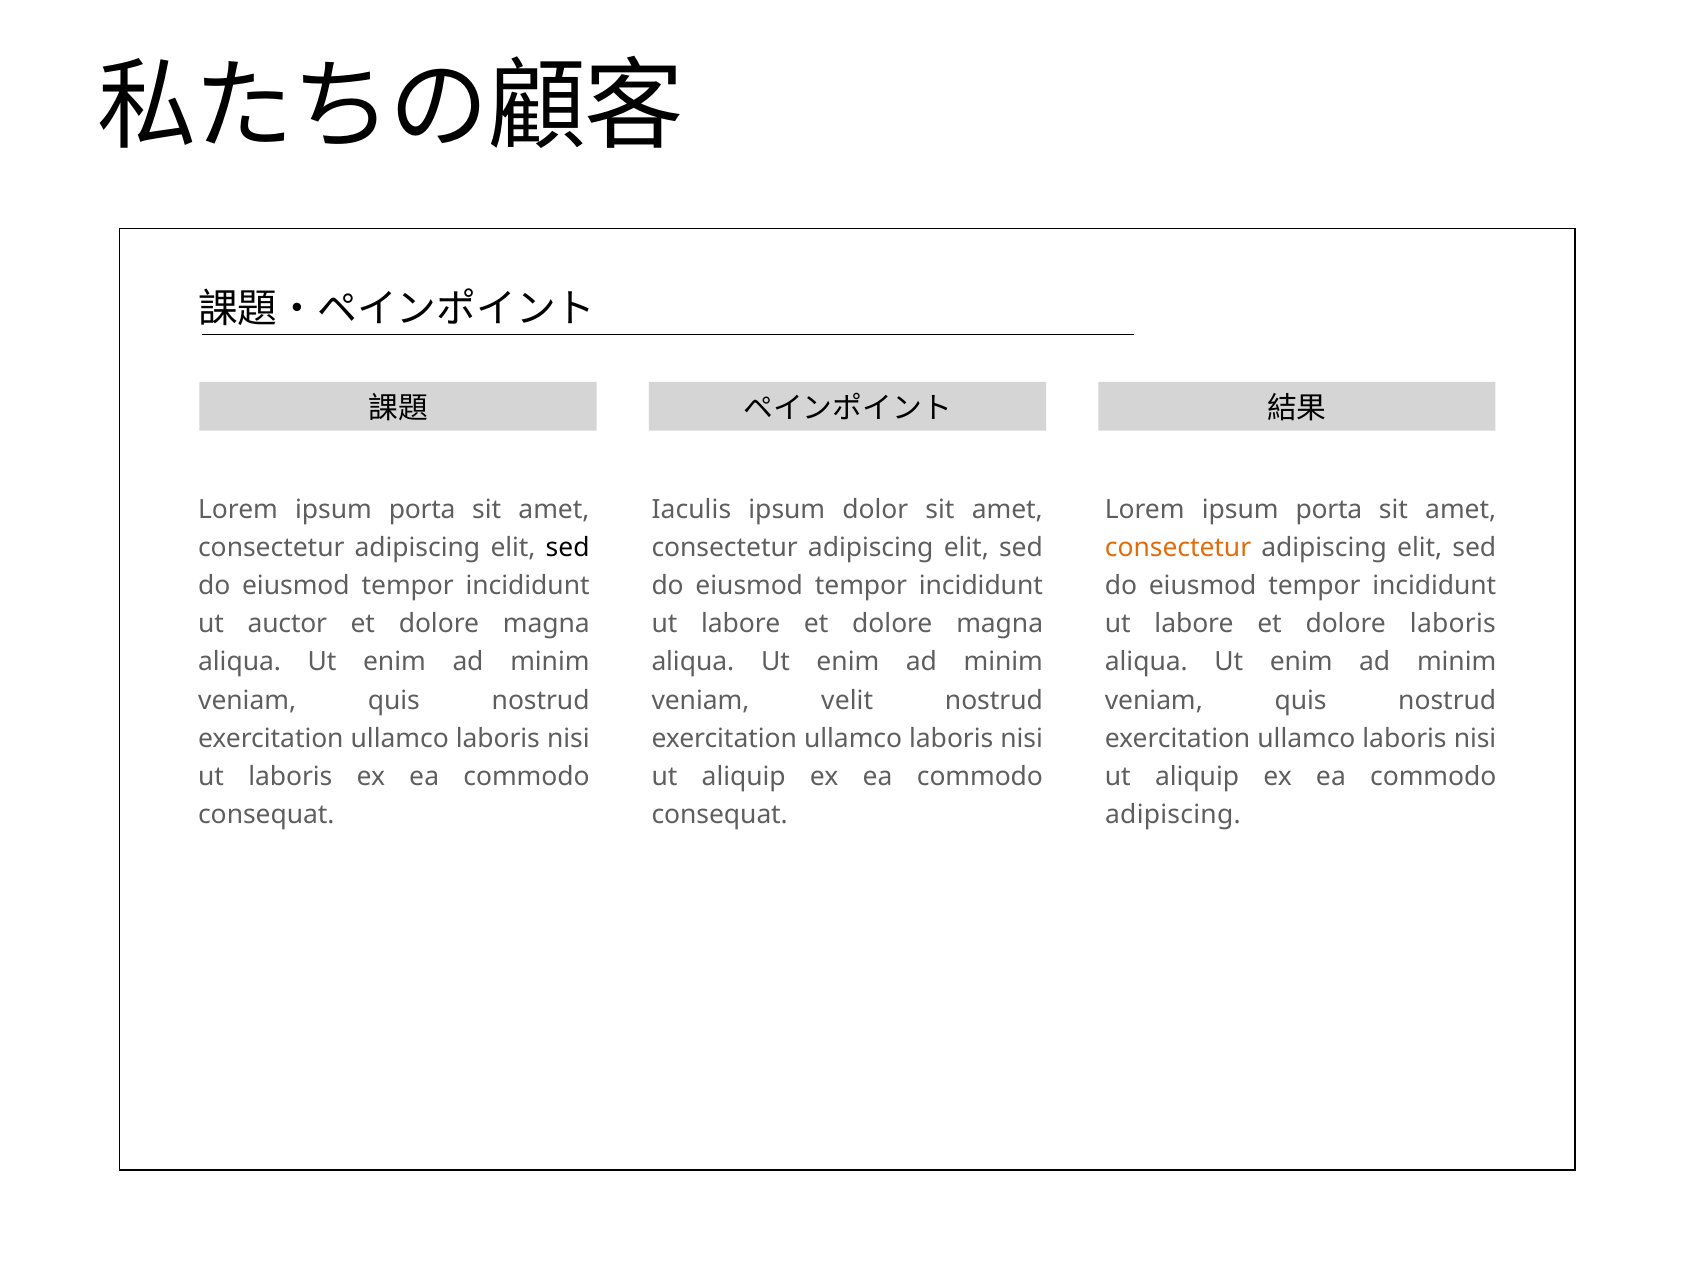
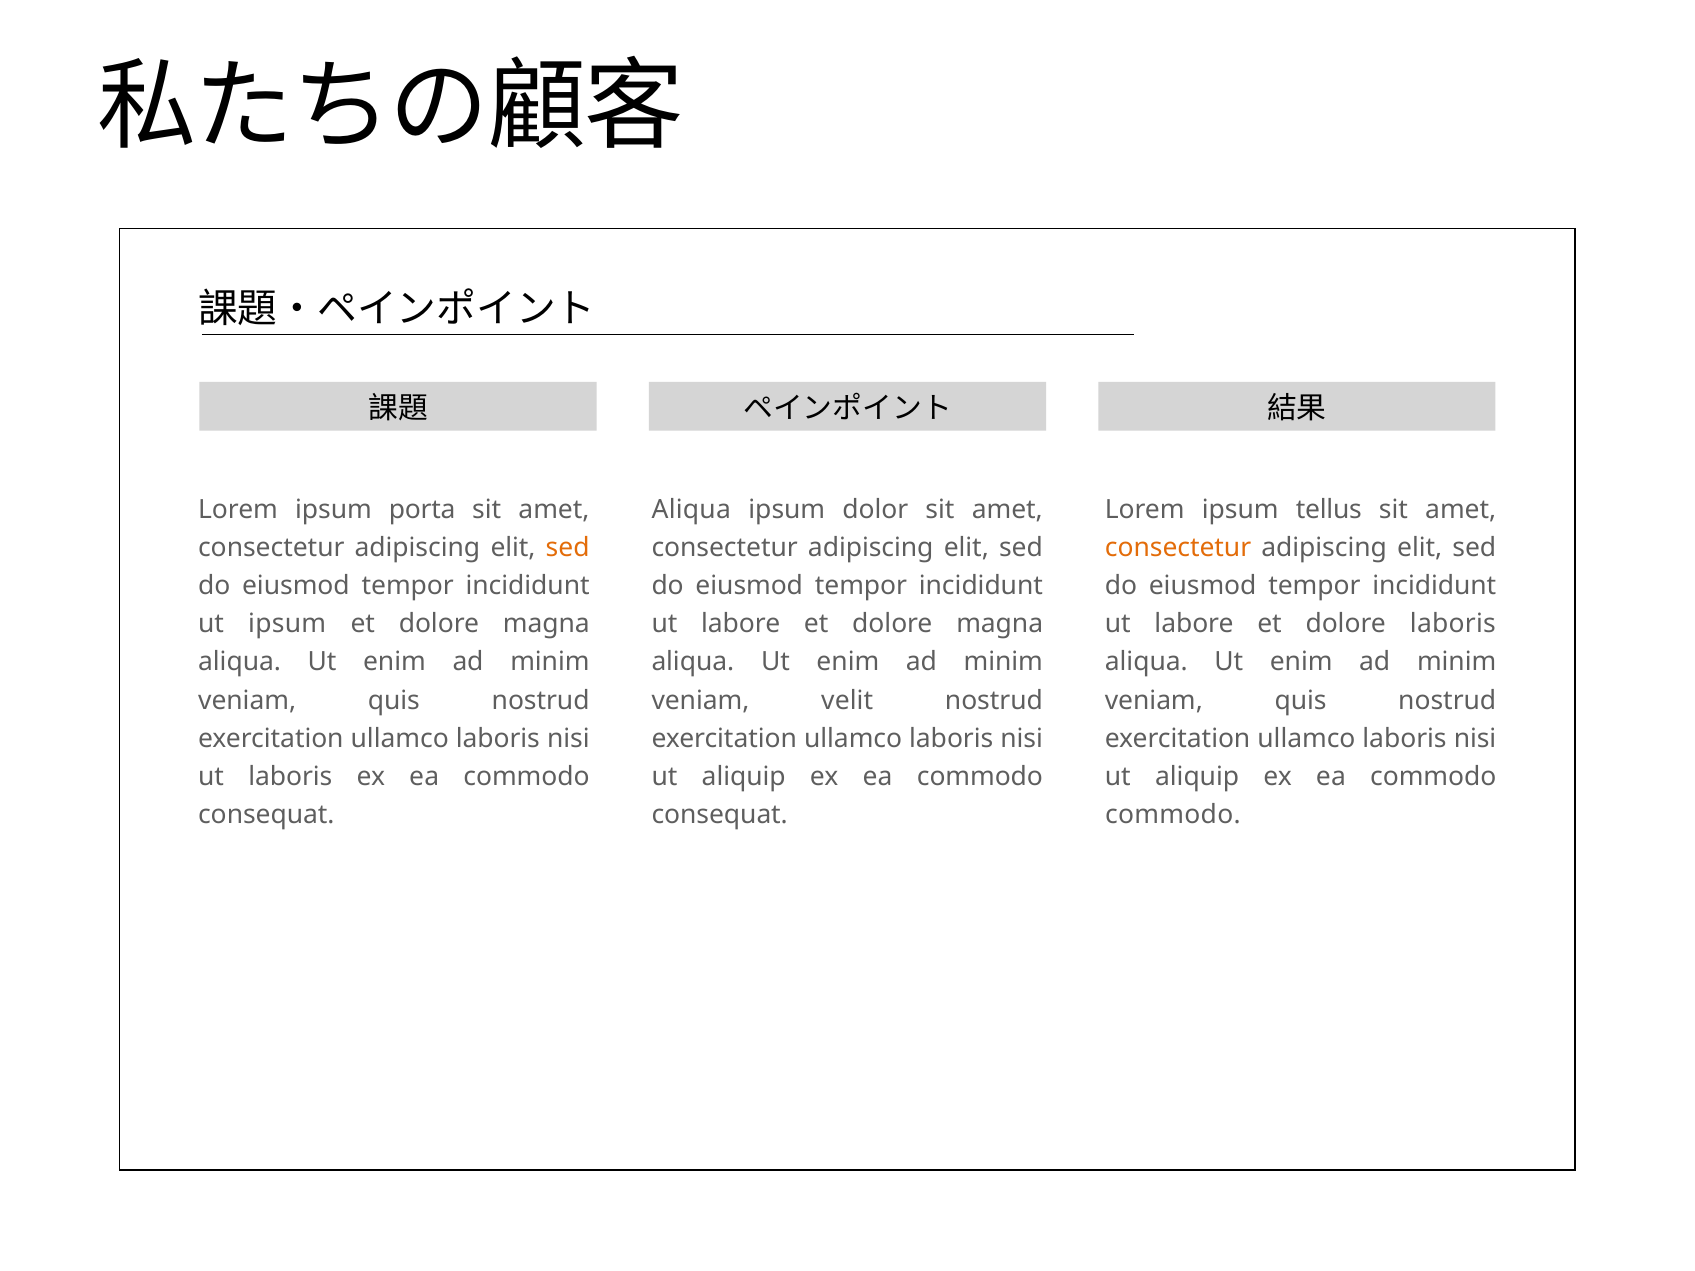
Iaculis at (691, 510): Iaculis -> Aliqua
porta at (1329, 510): porta -> tellus
sed at (568, 548) colour: black -> orange
ut auctor: auctor -> ipsum
adipiscing at (1173, 815): adipiscing -> commodo
